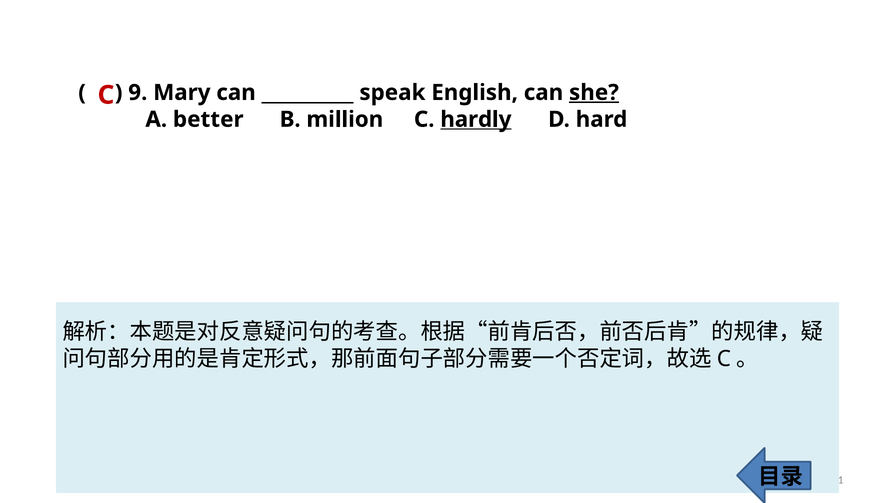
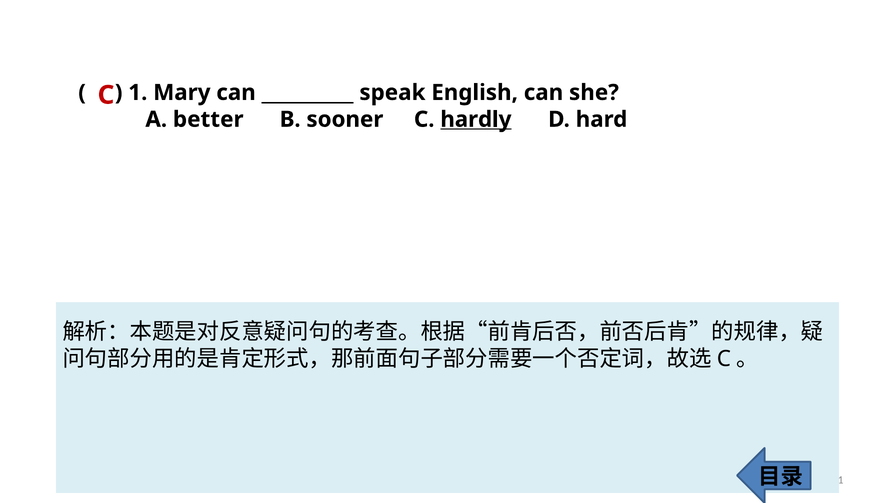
9: 9 -> 1
she underline: present -> none
million: million -> sooner
